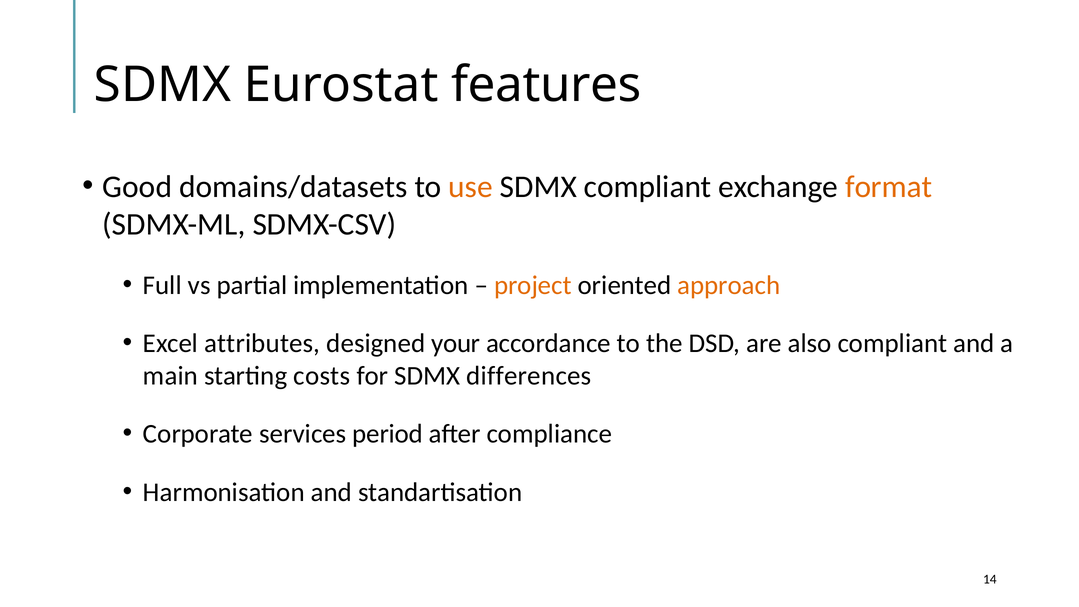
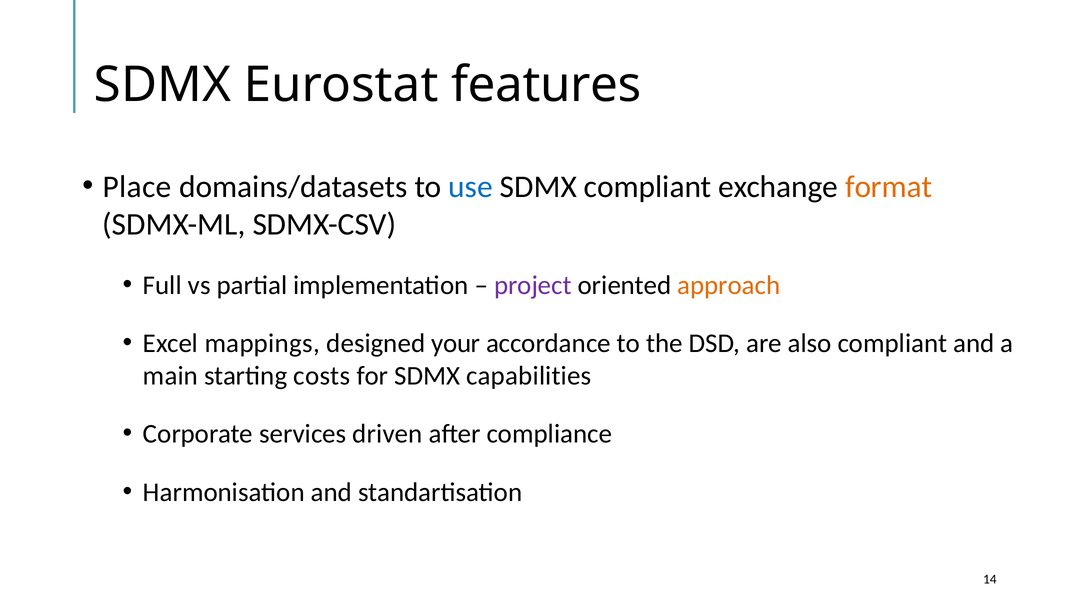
Good: Good -> Place
use colour: orange -> blue
project colour: orange -> purple
attributes: attributes -> mappings
differences: differences -> capabilities
period: period -> driven
